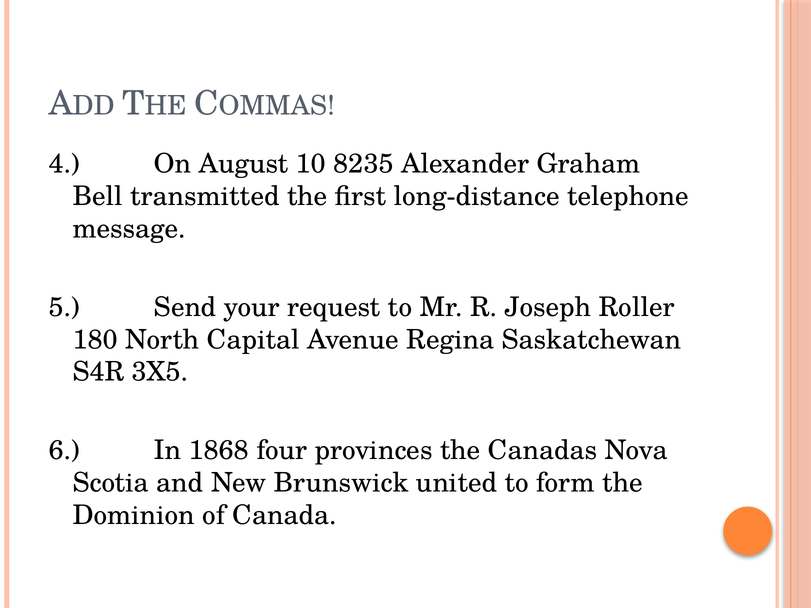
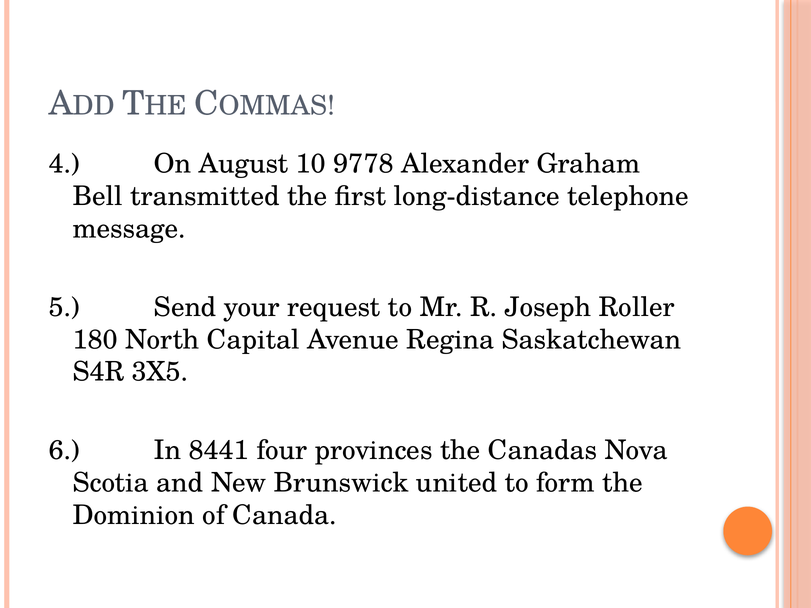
8235: 8235 -> 9778
1868: 1868 -> 8441
